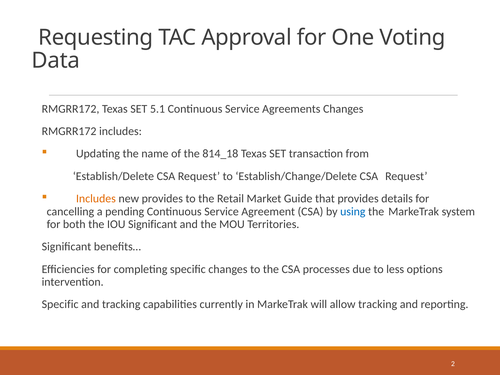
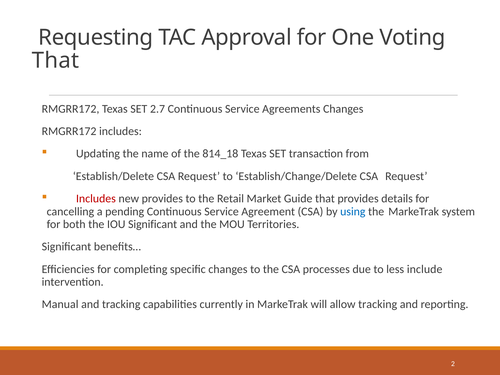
Data at (56, 61): Data -> That
5.1: 5.1 -> 2.7
Includes at (96, 199) colour: orange -> red
options: options -> include
Specific at (60, 304): Specific -> Manual
